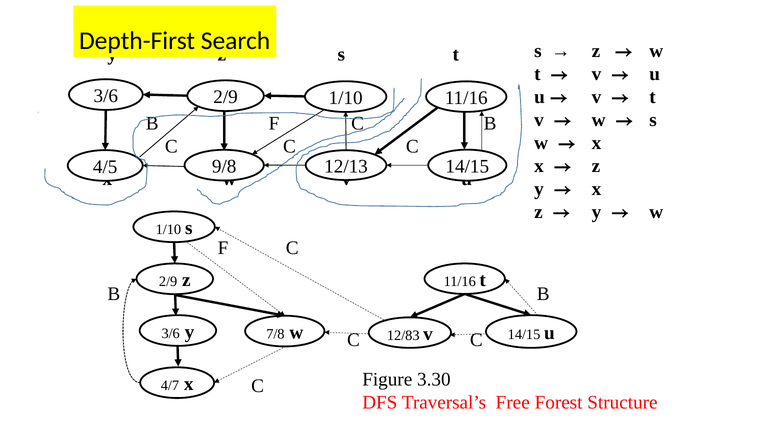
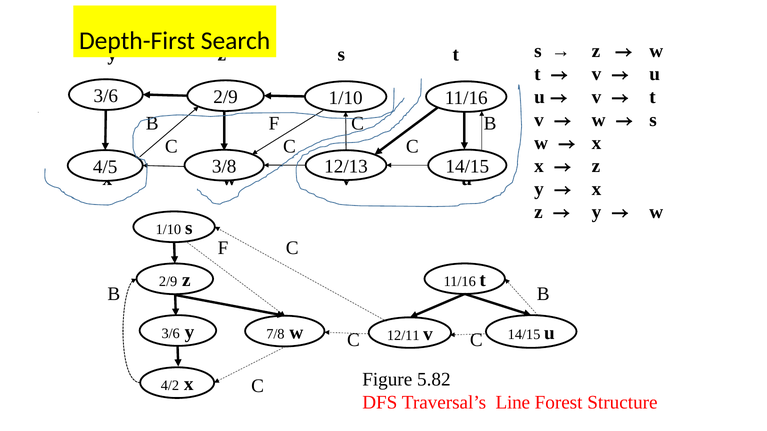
9/8: 9/8 -> 3/8
12/83: 12/83 -> 12/11
3.30: 3.30 -> 5.82
4/7: 4/7 -> 4/2
Free: Free -> Line
